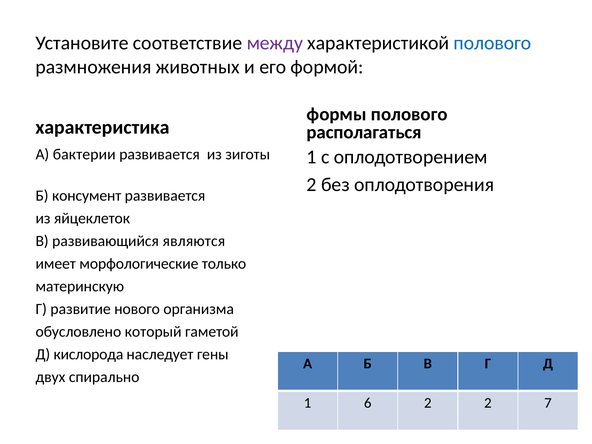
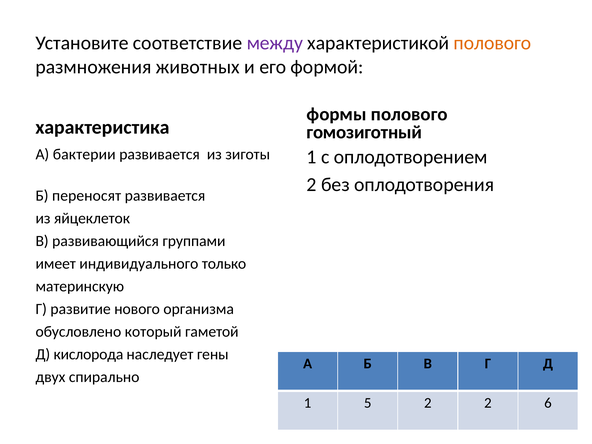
полового at (492, 43) colour: blue -> orange
располагаться: располагаться -> гомозиготный
консумент: консумент -> переносят
являются: являются -> группами
морфологические: морфологические -> индивидуального
6: 6 -> 5
7: 7 -> 6
